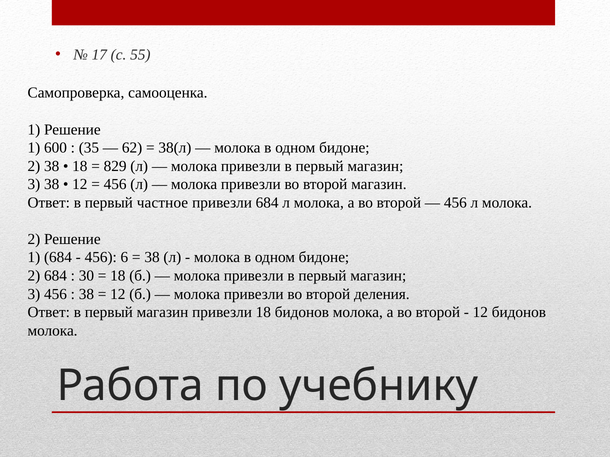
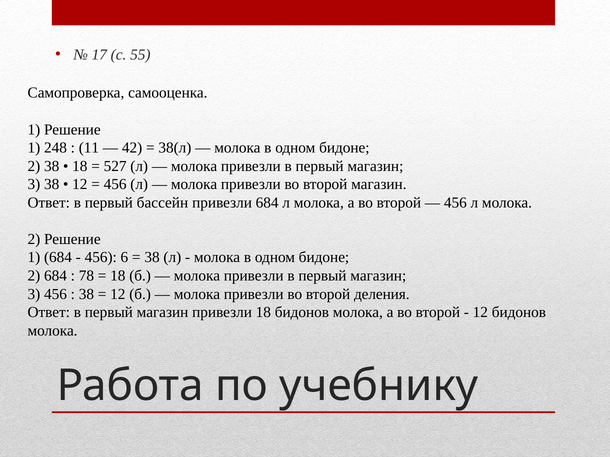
600: 600 -> 248
35: 35 -> 11
62: 62 -> 42
829: 829 -> 527
частное: частное -> бассейн
30: 30 -> 78
